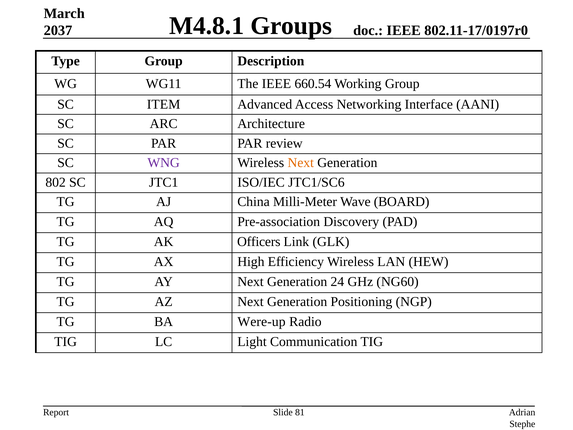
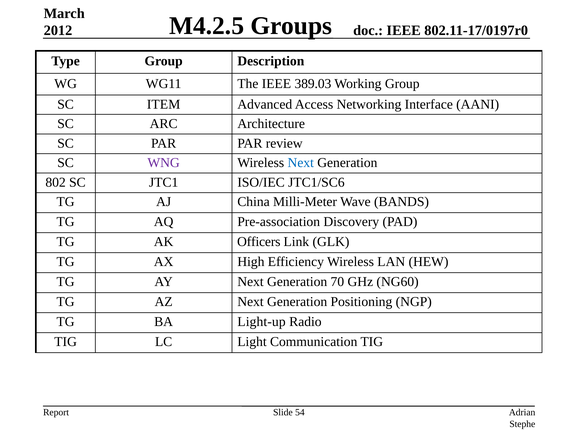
M4.8.1: M4.8.1 -> M4.2.5
2037: 2037 -> 2012
660.54: 660.54 -> 389.03
Next at (301, 163) colour: orange -> blue
BOARD: BOARD -> BANDS
24: 24 -> 70
Were-up: Were-up -> Light-up
81: 81 -> 54
